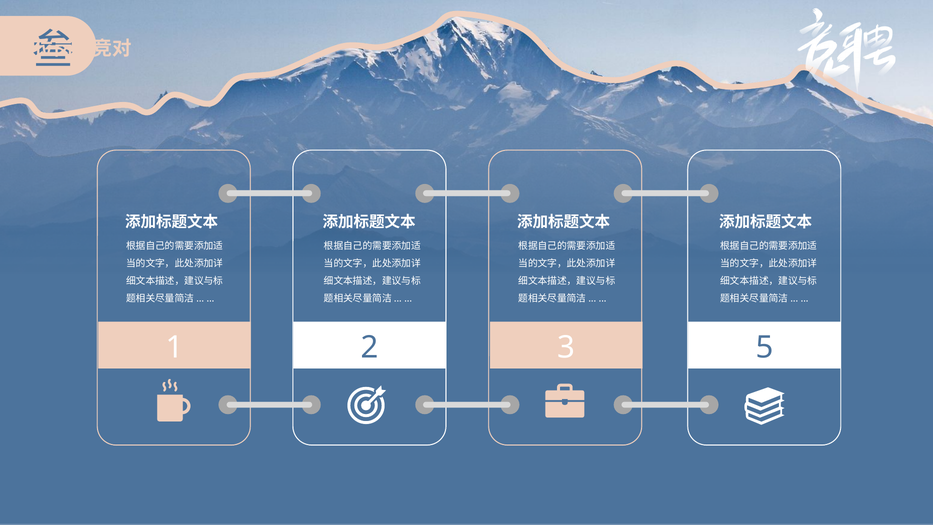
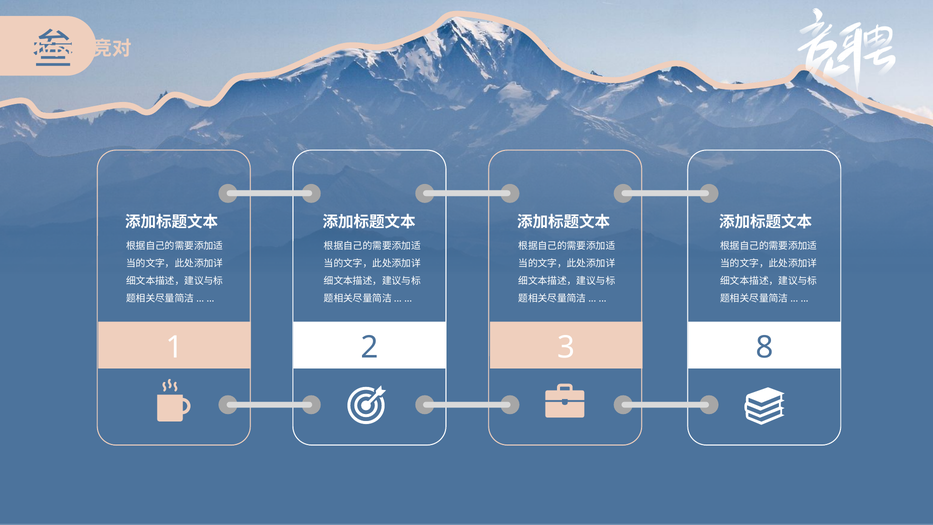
5: 5 -> 8
